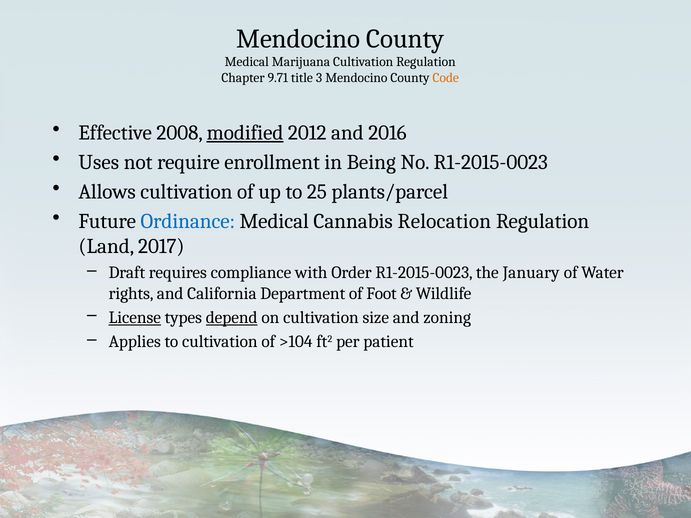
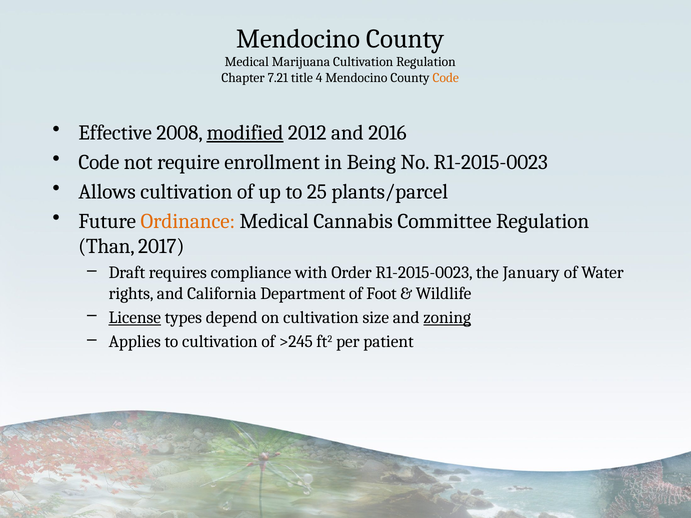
9.71: 9.71 -> 7.21
3: 3 -> 4
Uses at (99, 162): Uses -> Code
Ordinance colour: blue -> orange
Relocation: Relocation -> Committee
Land: Land -> Than
depend underline: present -> none
zoning underline: none -> present
>104: >104 -> >245
